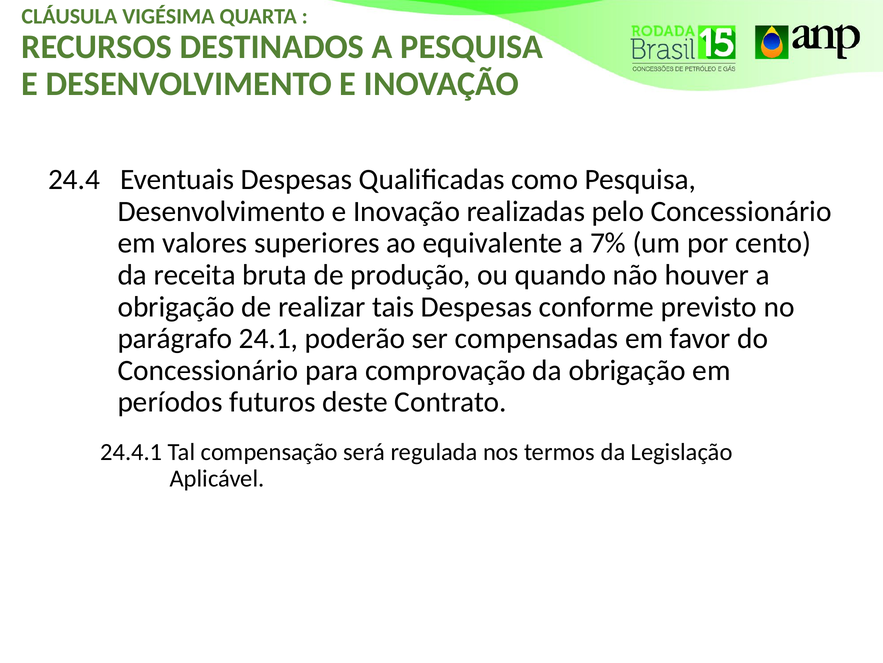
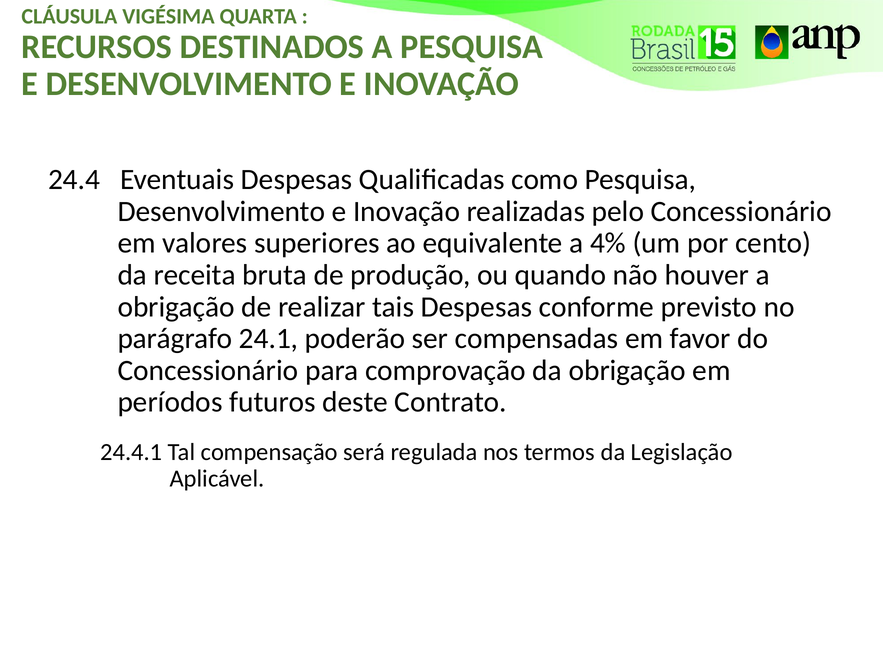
7%: 7% -> 4%
